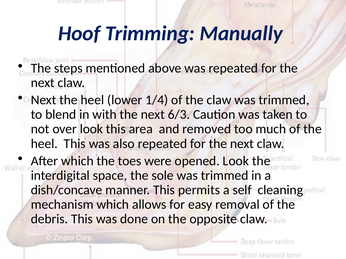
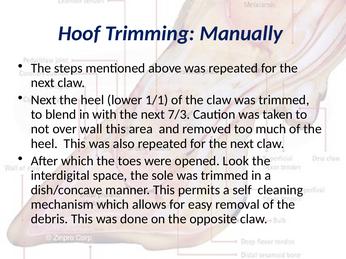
1/4: 1/4 -> 1/1
6/3: 6/3 -> 7/3
over look: look -> wall
